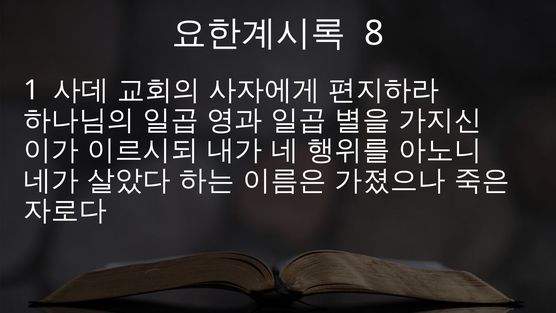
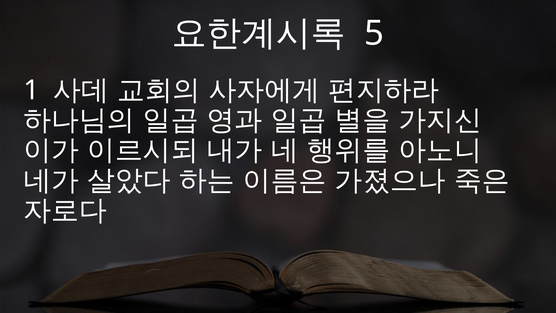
8: 8 -> 5
